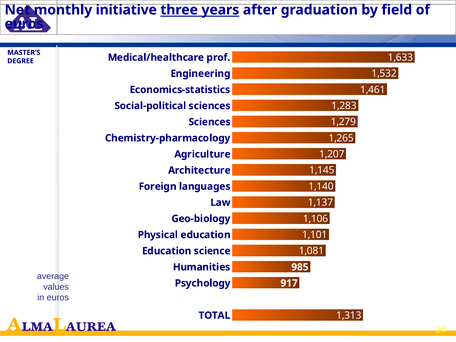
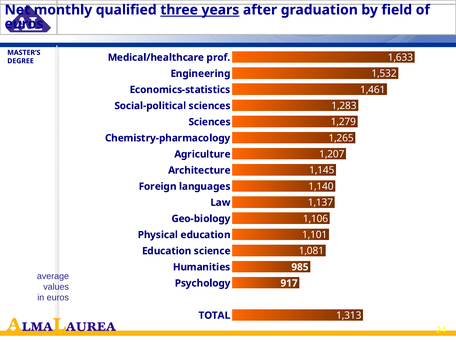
initiative: initiative -> qualified
